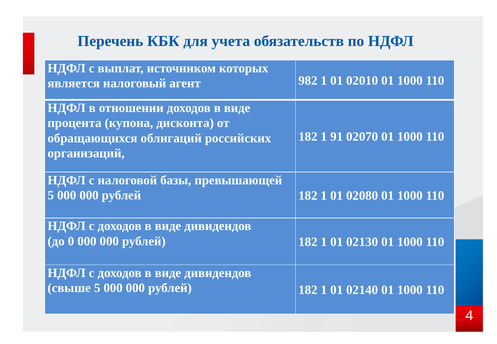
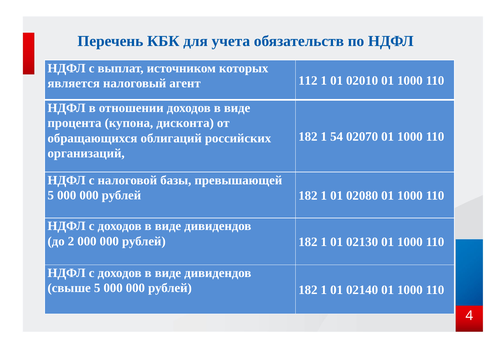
982: 982 -> 112
91: 91 -> 54
0: 0 -> 2
